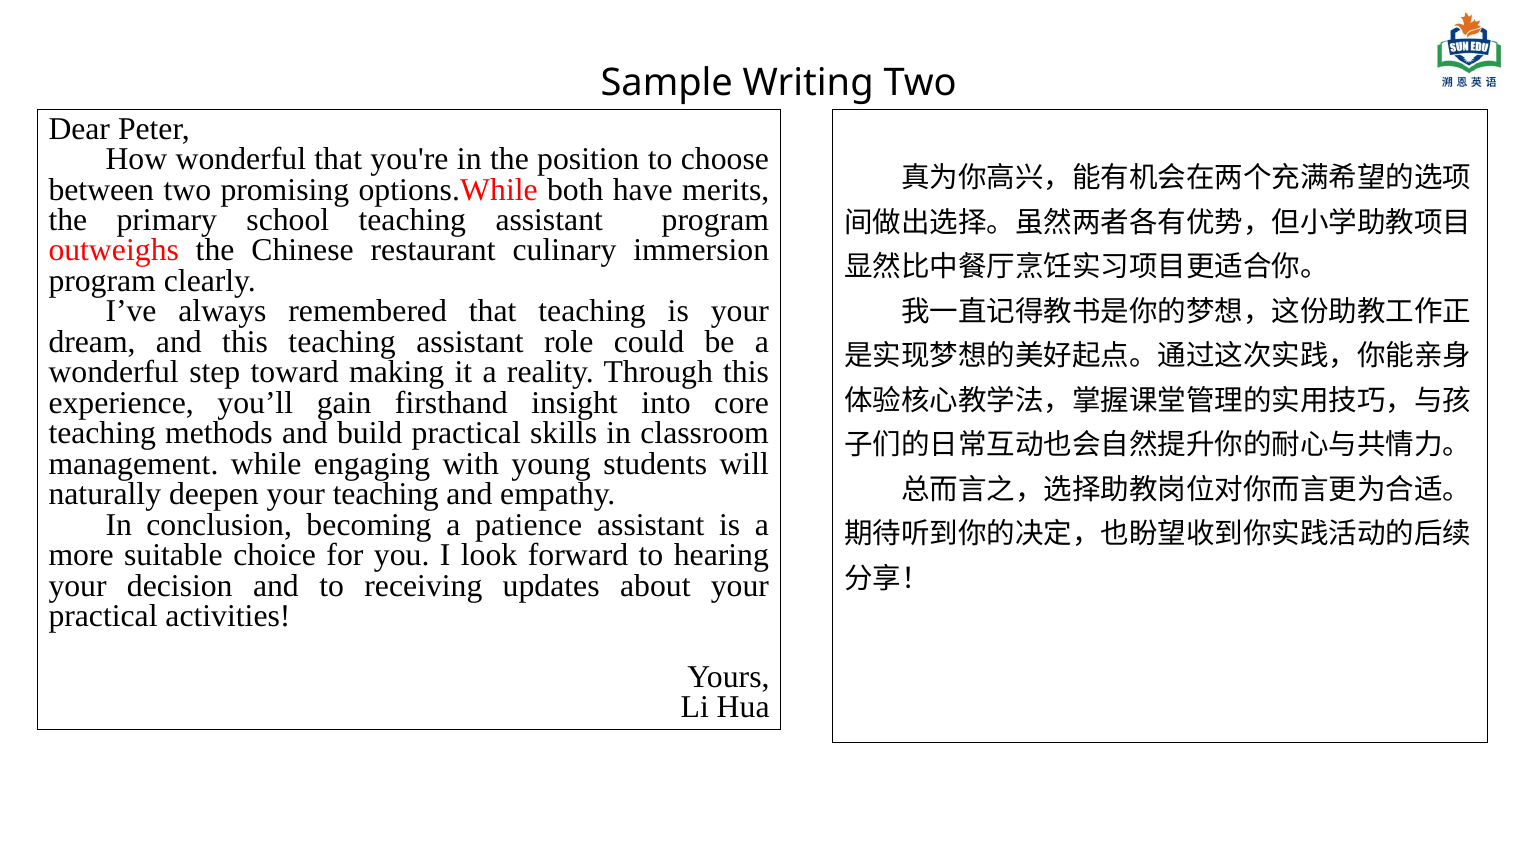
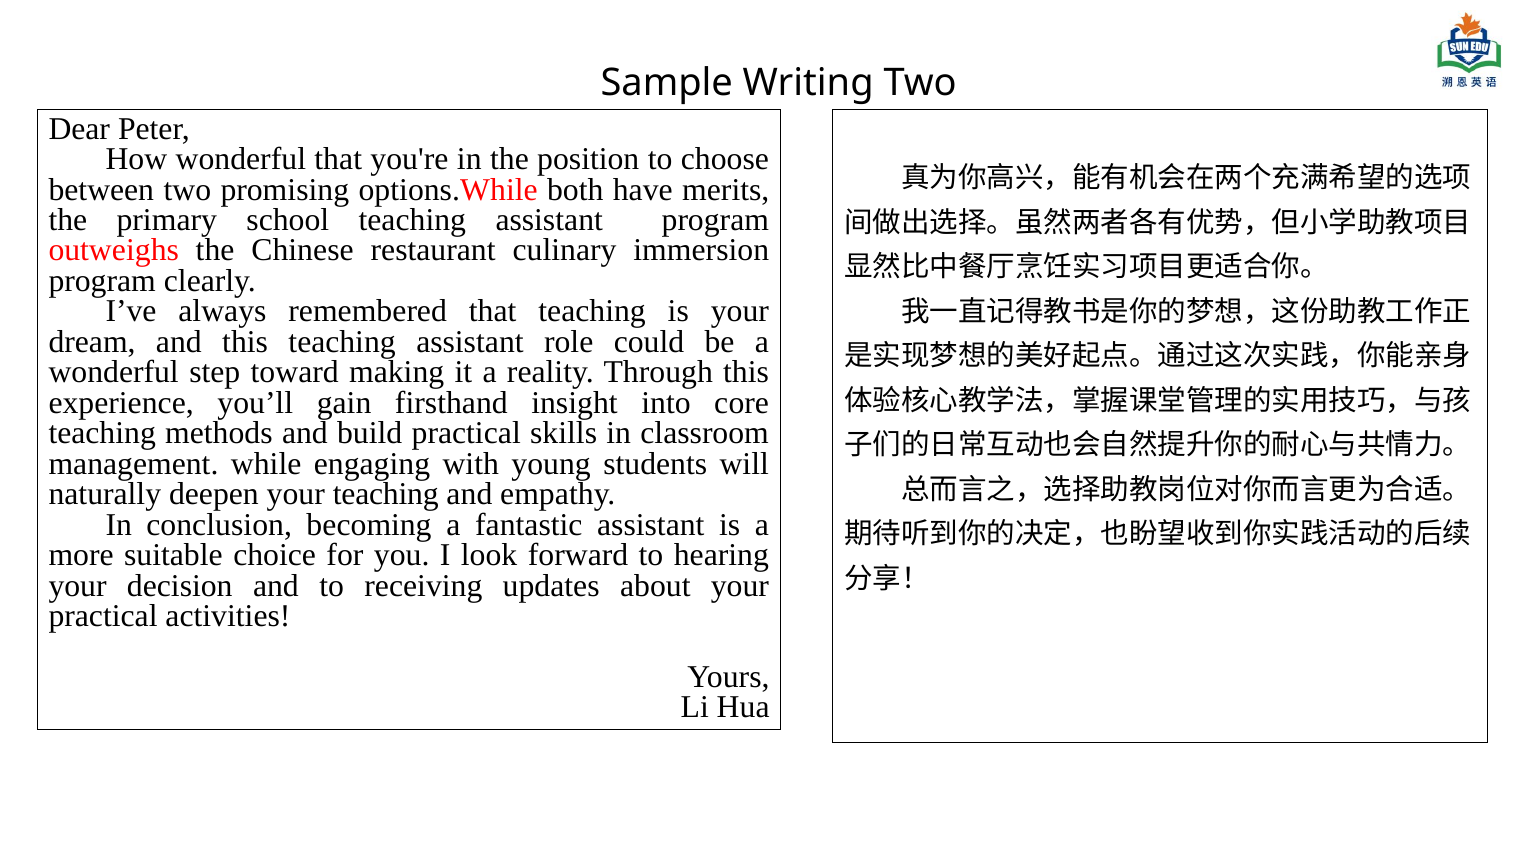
patience: patience -> fantastic
